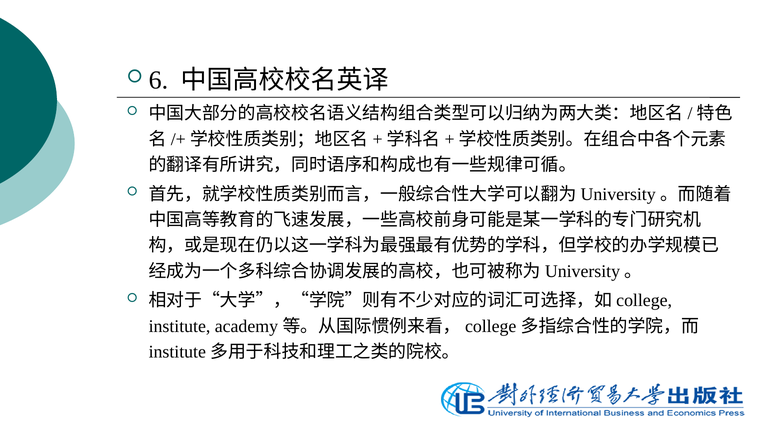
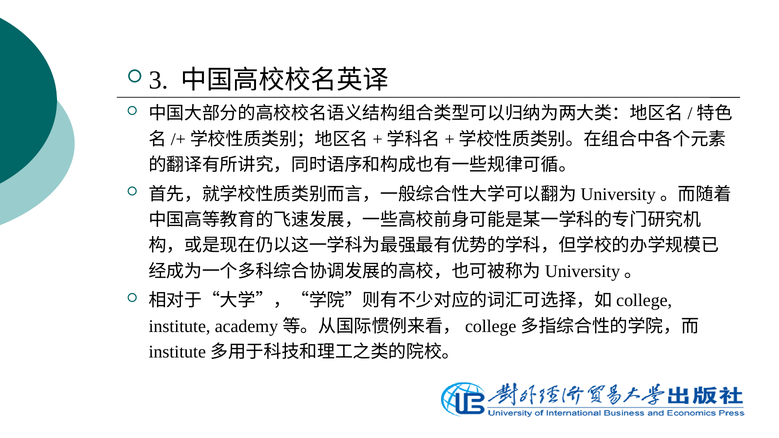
6: 6 -> 3
